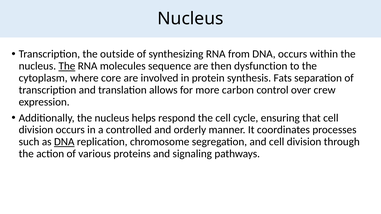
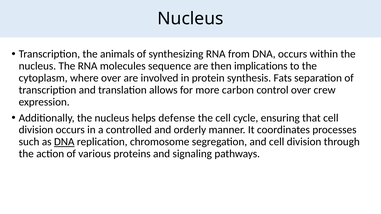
outside: outside -> animals
The at (67, 66) underline: present -> none
dysfunction: dysfunction -> implications
where core: core -> over
respond: respond -> defense
